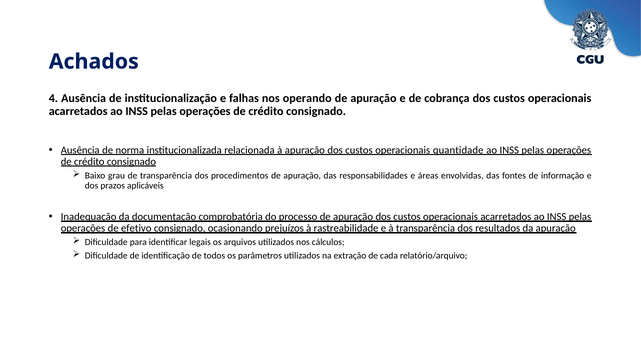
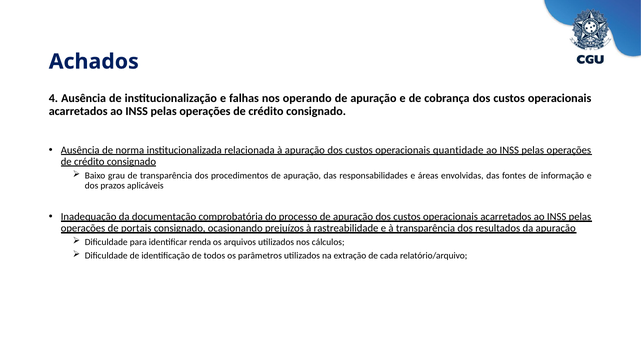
efetivo: efetivo -> portais
legais: legais -> renda
